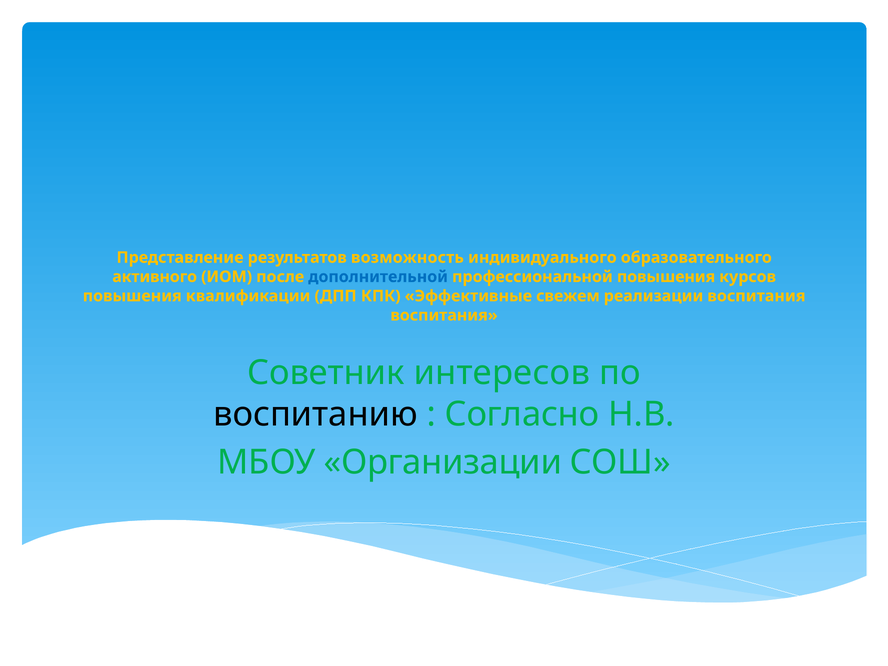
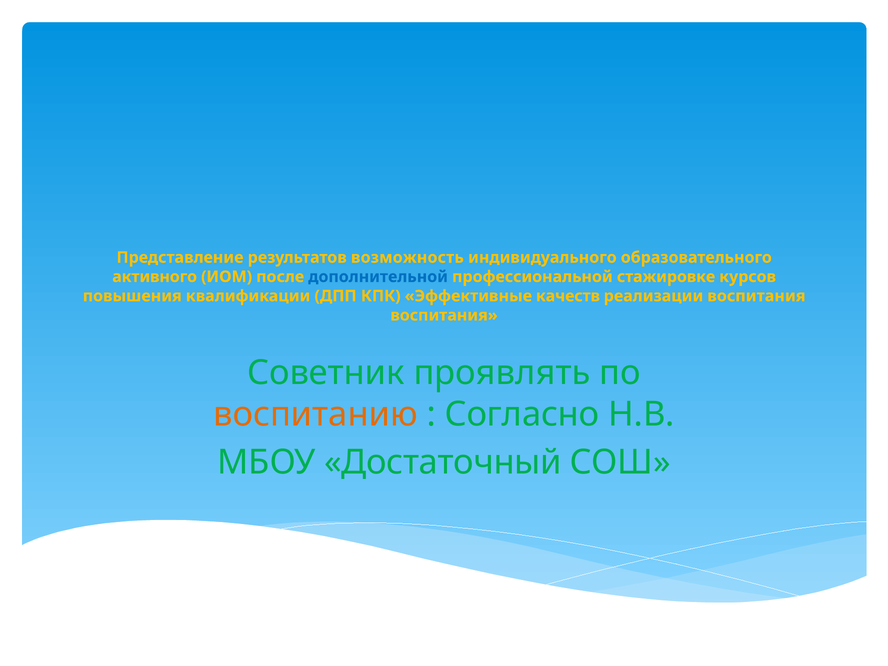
профессиональной повышения: повышения -> стажировке
свежем: свежем -> качеств
интересов: интересов -> проявлять
воспитанию colour: black -> orange
Организации: Организации -> Достаточный
